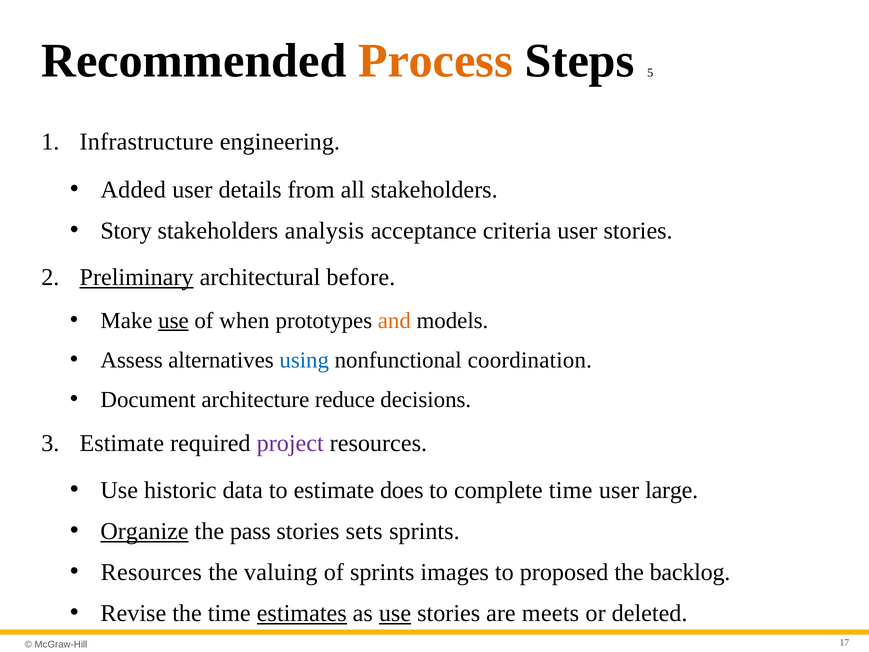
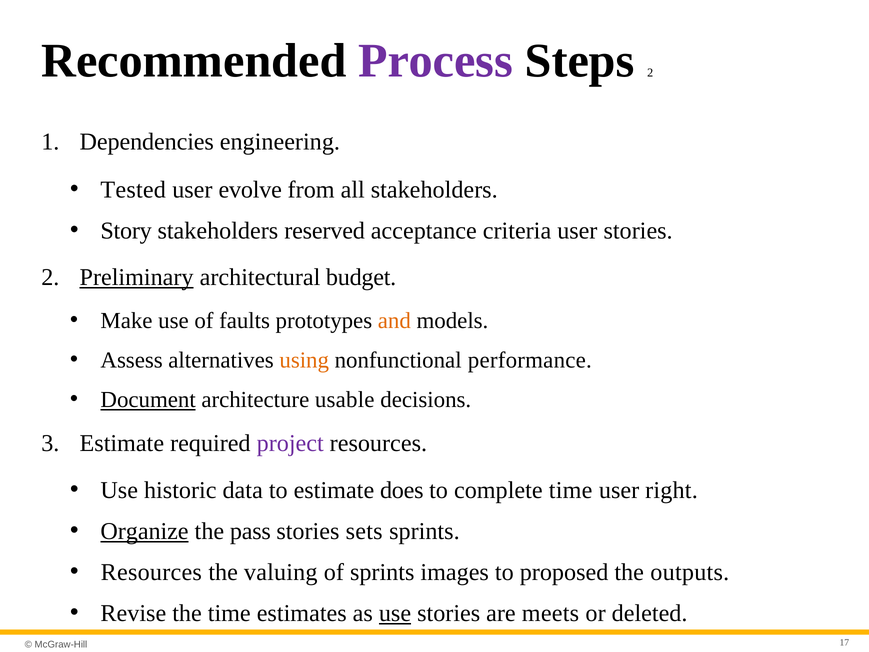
Process colour: orange -> purple
Steps 5: 5 -> 2
Infrastructure: Infrastructure -> Dependencies
Added: Added -> Tested
details: details -> evolve
analysis: analysis -> reserved
before: before -> budget
use at (173, 320) underline: present -> none
when: when -> faults
using colour: blue -> orange
coordination: coordination -> performance
Document underline: none -> present
reduce: reduce -> usable
large: large -> right
backlog: backlog -> outputs
estimates underline: present -> none
